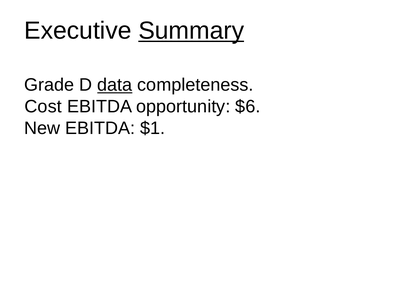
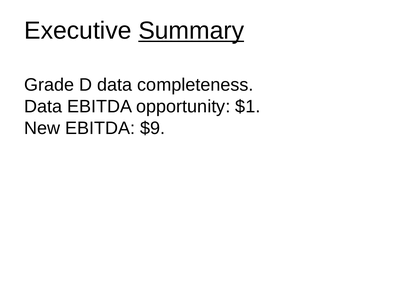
data at (115, 85) underline: present -> none
Cost at (43, 107): Cost -> Data
$6: $6 -> $1
$1: $1 -> $9
